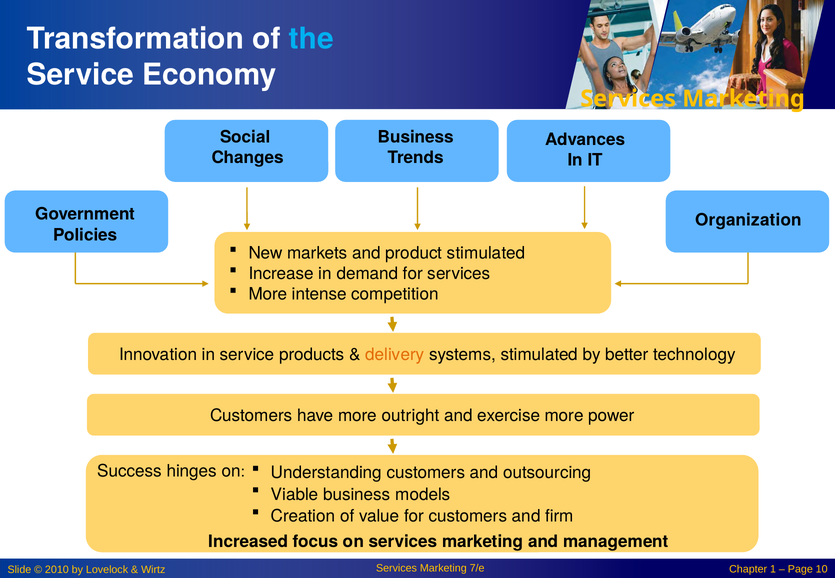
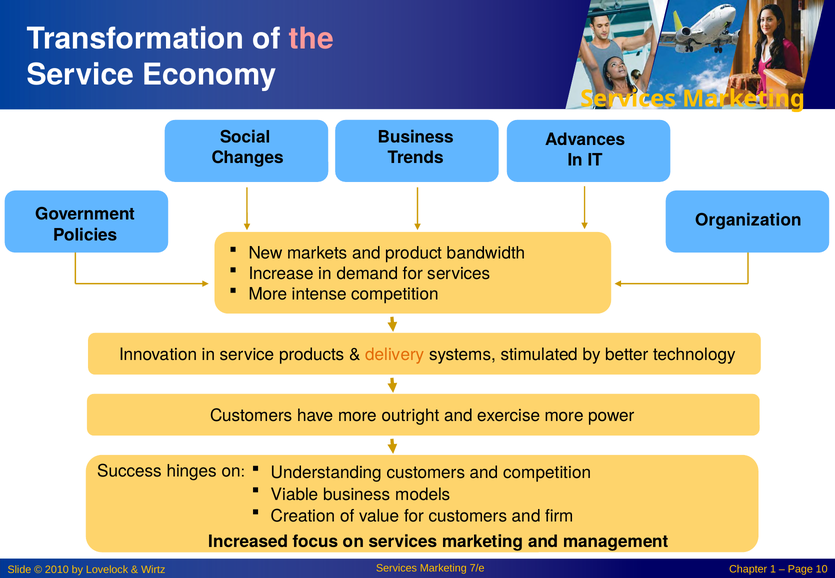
the colour: light blue -> pink
product stimulated: stimulated -> bandwidth
and outsourcing: outsourcing -> competition
